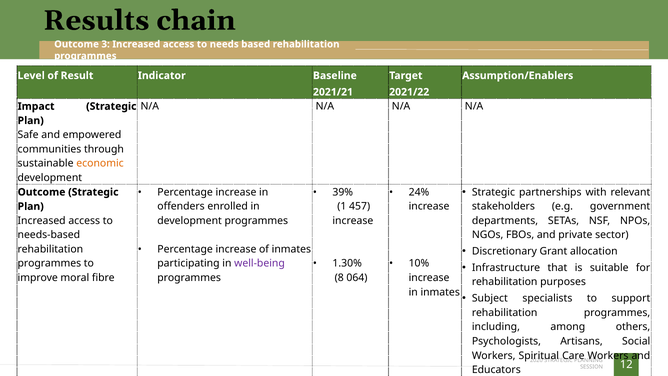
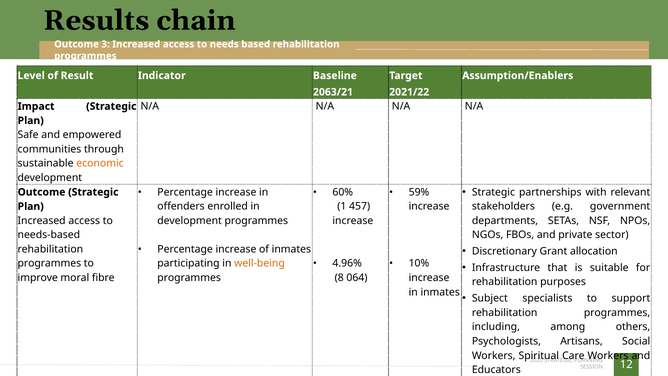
2021/21: 2021/21 -> 2063/21
39%: 39% -> 60%
24%: 24% -> 59%
well-being colour: purple -> orange
1.30%: 1.30% -> 4.96%
